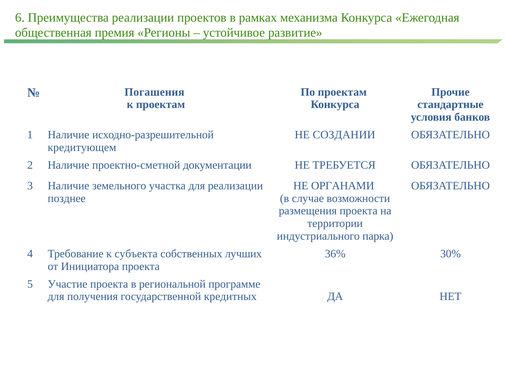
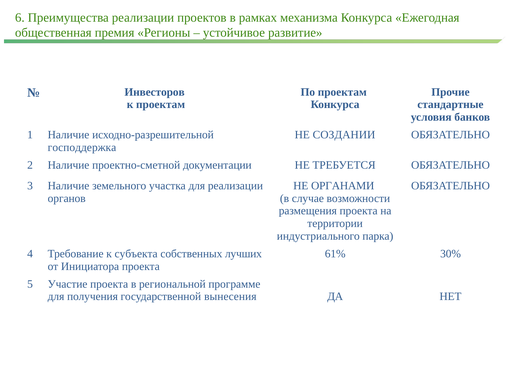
Погашения: Погашения -> Инвесторов
кредитующем: кредитующем -> господдержка
позднее: позднее -> органов
36%: 36% -> 61%
кредитных: кредитных -> вынесения
